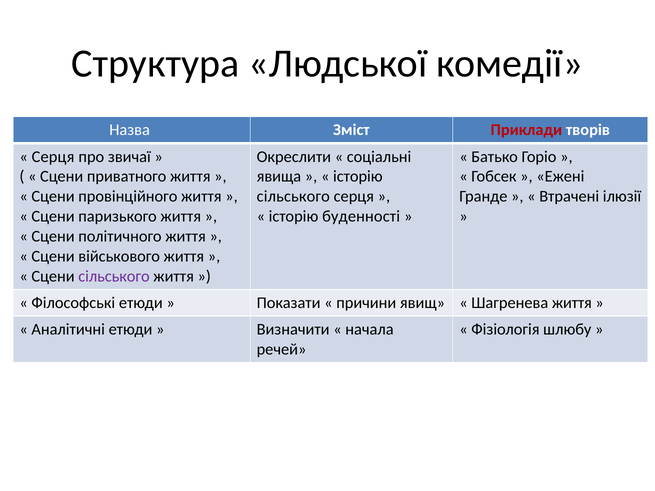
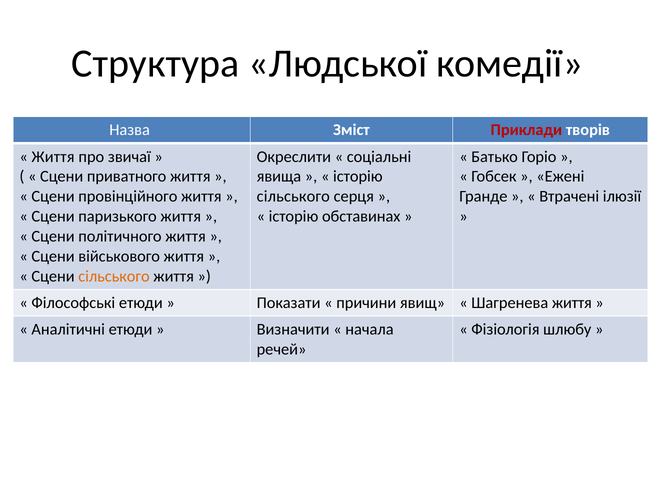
Серця at (53, 157): Серця -> Життя
буденності: буденності -> обставинах
сільського at (114, 277) colour: purple -> orange
